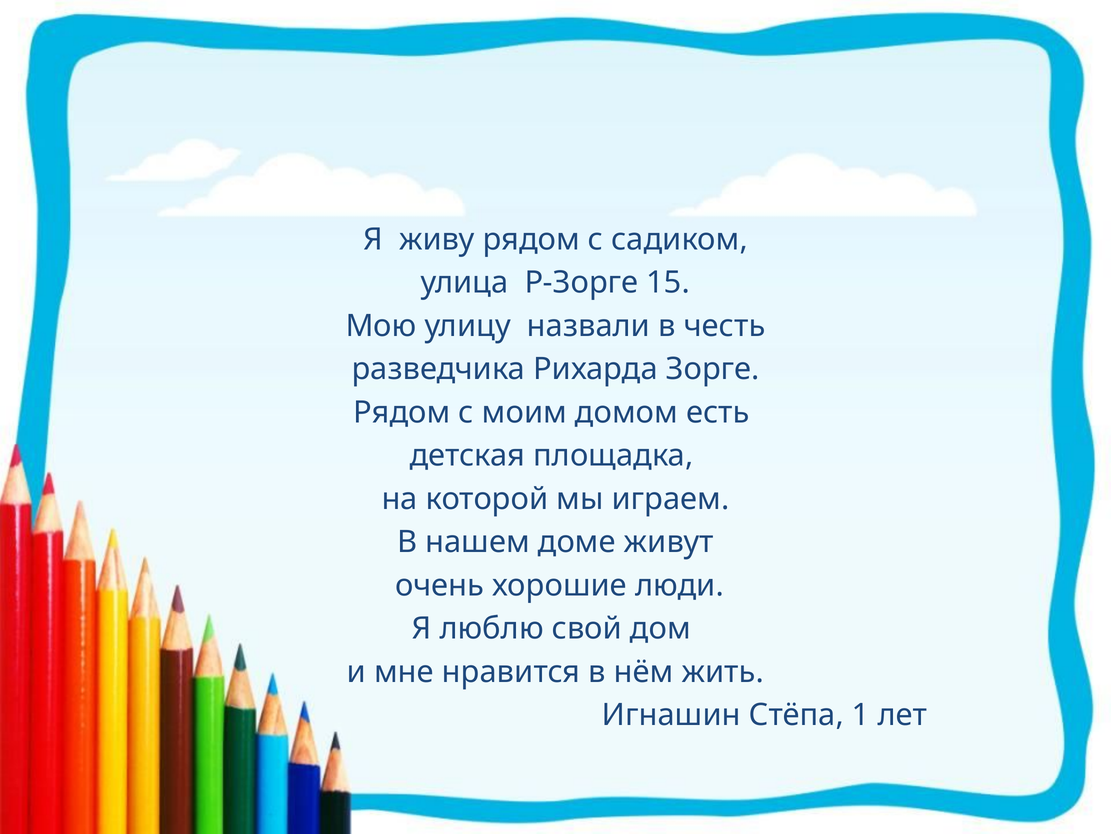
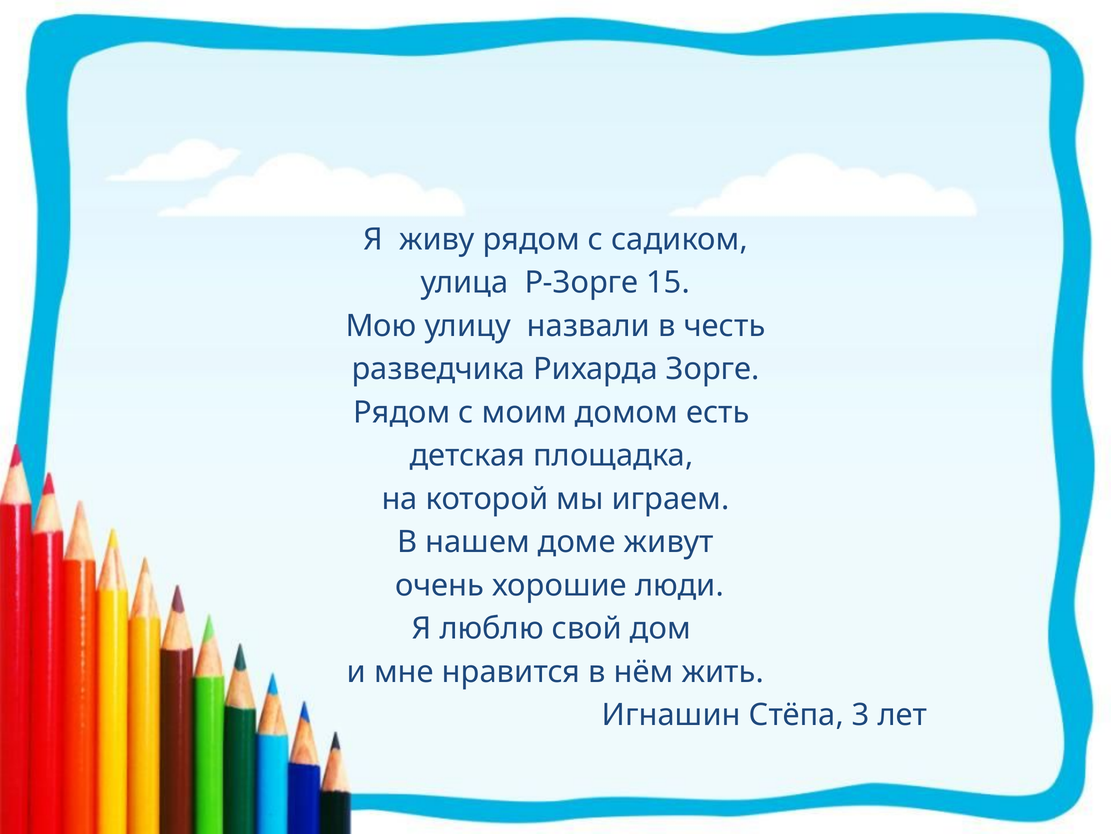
1: 1 -> 3
